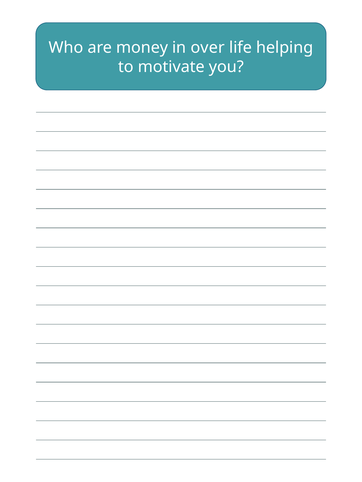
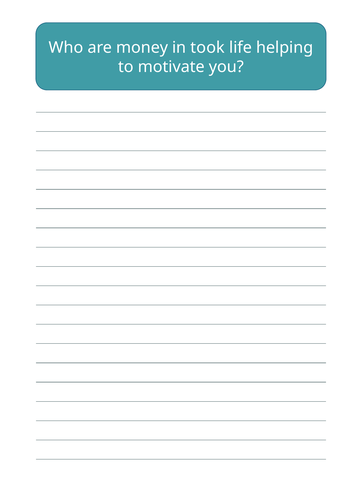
over: over -> took
